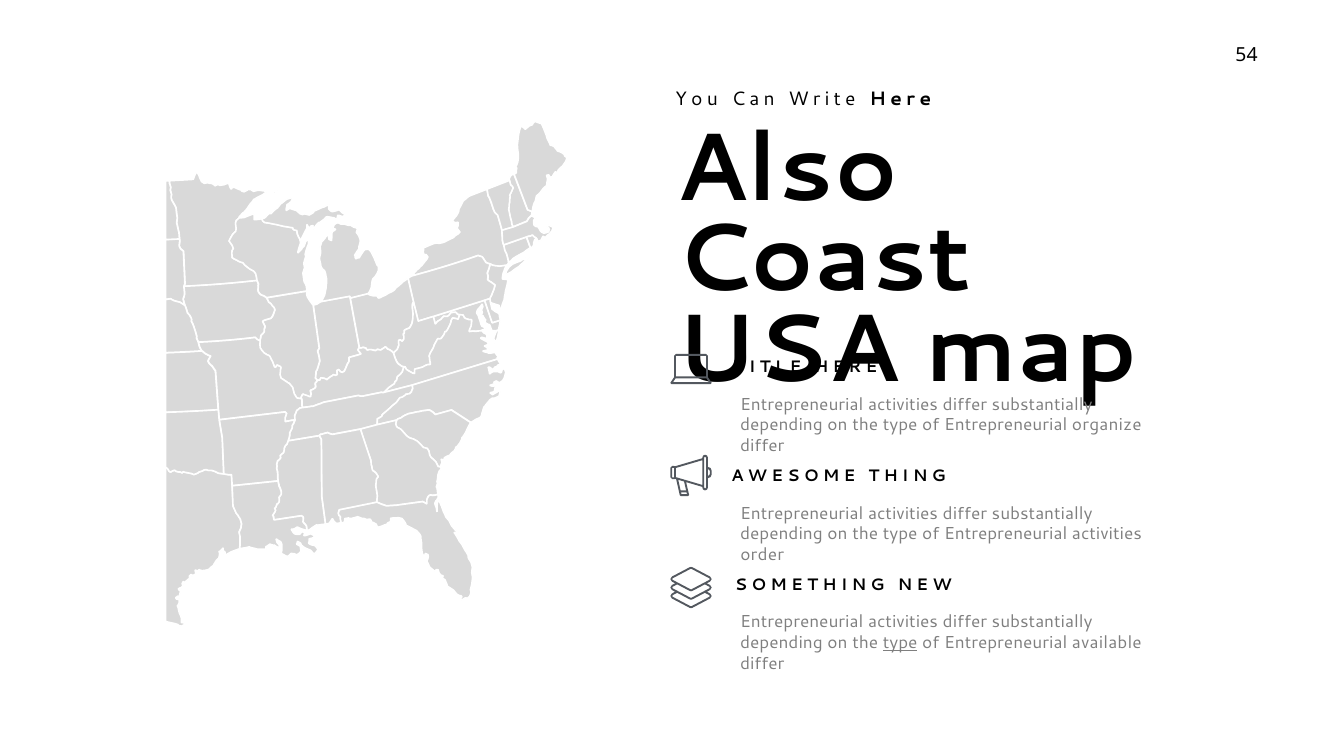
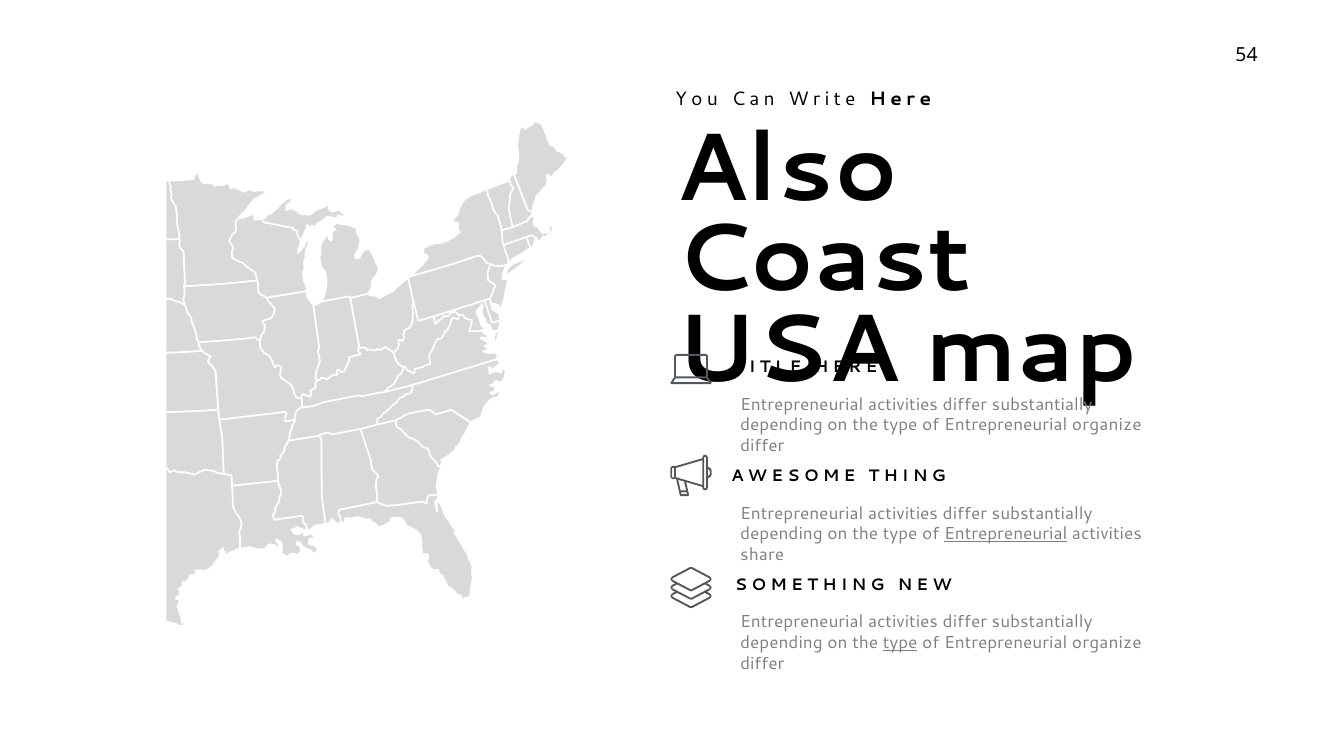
Entrepreneurial at (1006, 534) underline: none -> present
order: order -> share
available at (1107, 643): available -> organize
